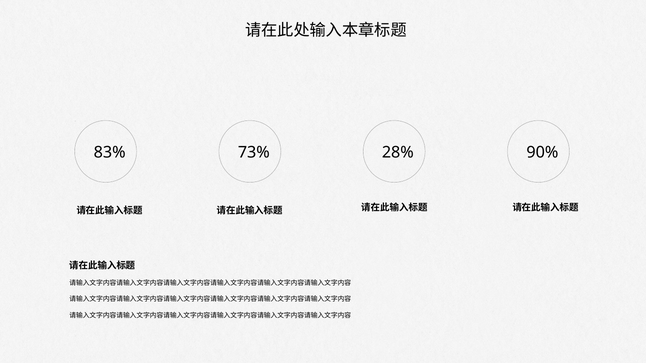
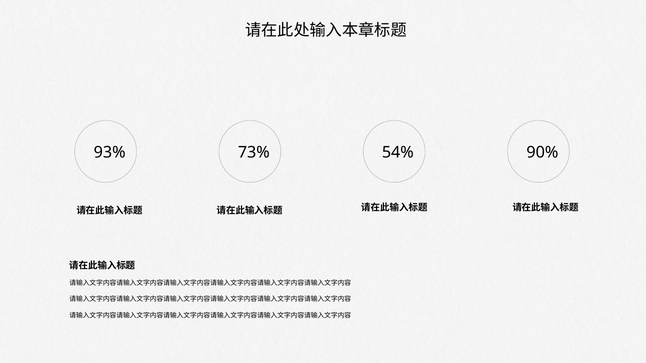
83%: 83% -> 93%
28%: 28% -> 54%
